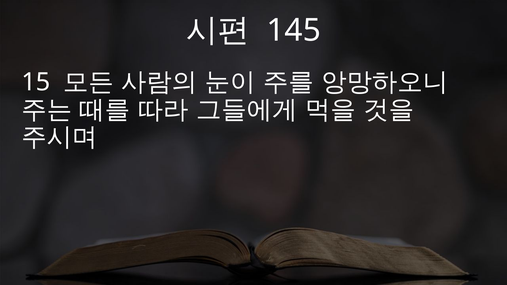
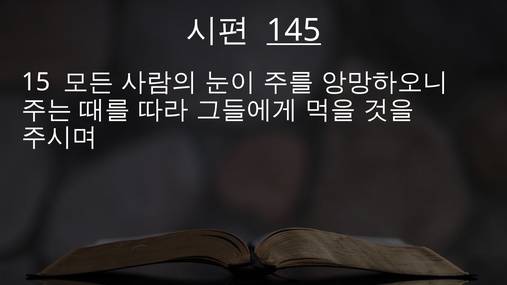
145 underline: none -> present
